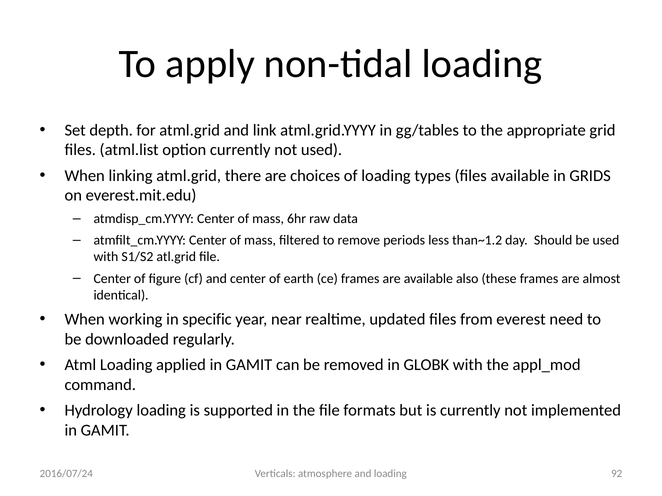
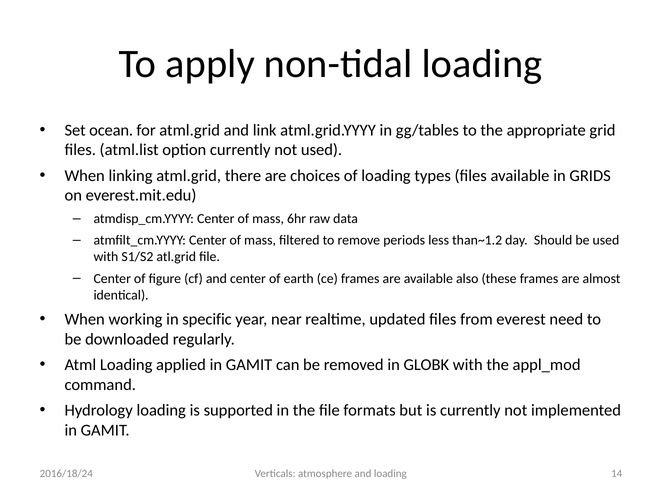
depth: depth -> ocean
92: 92 -> 14
2016/07/24: 2016/07/24 -> 2016/18/24
